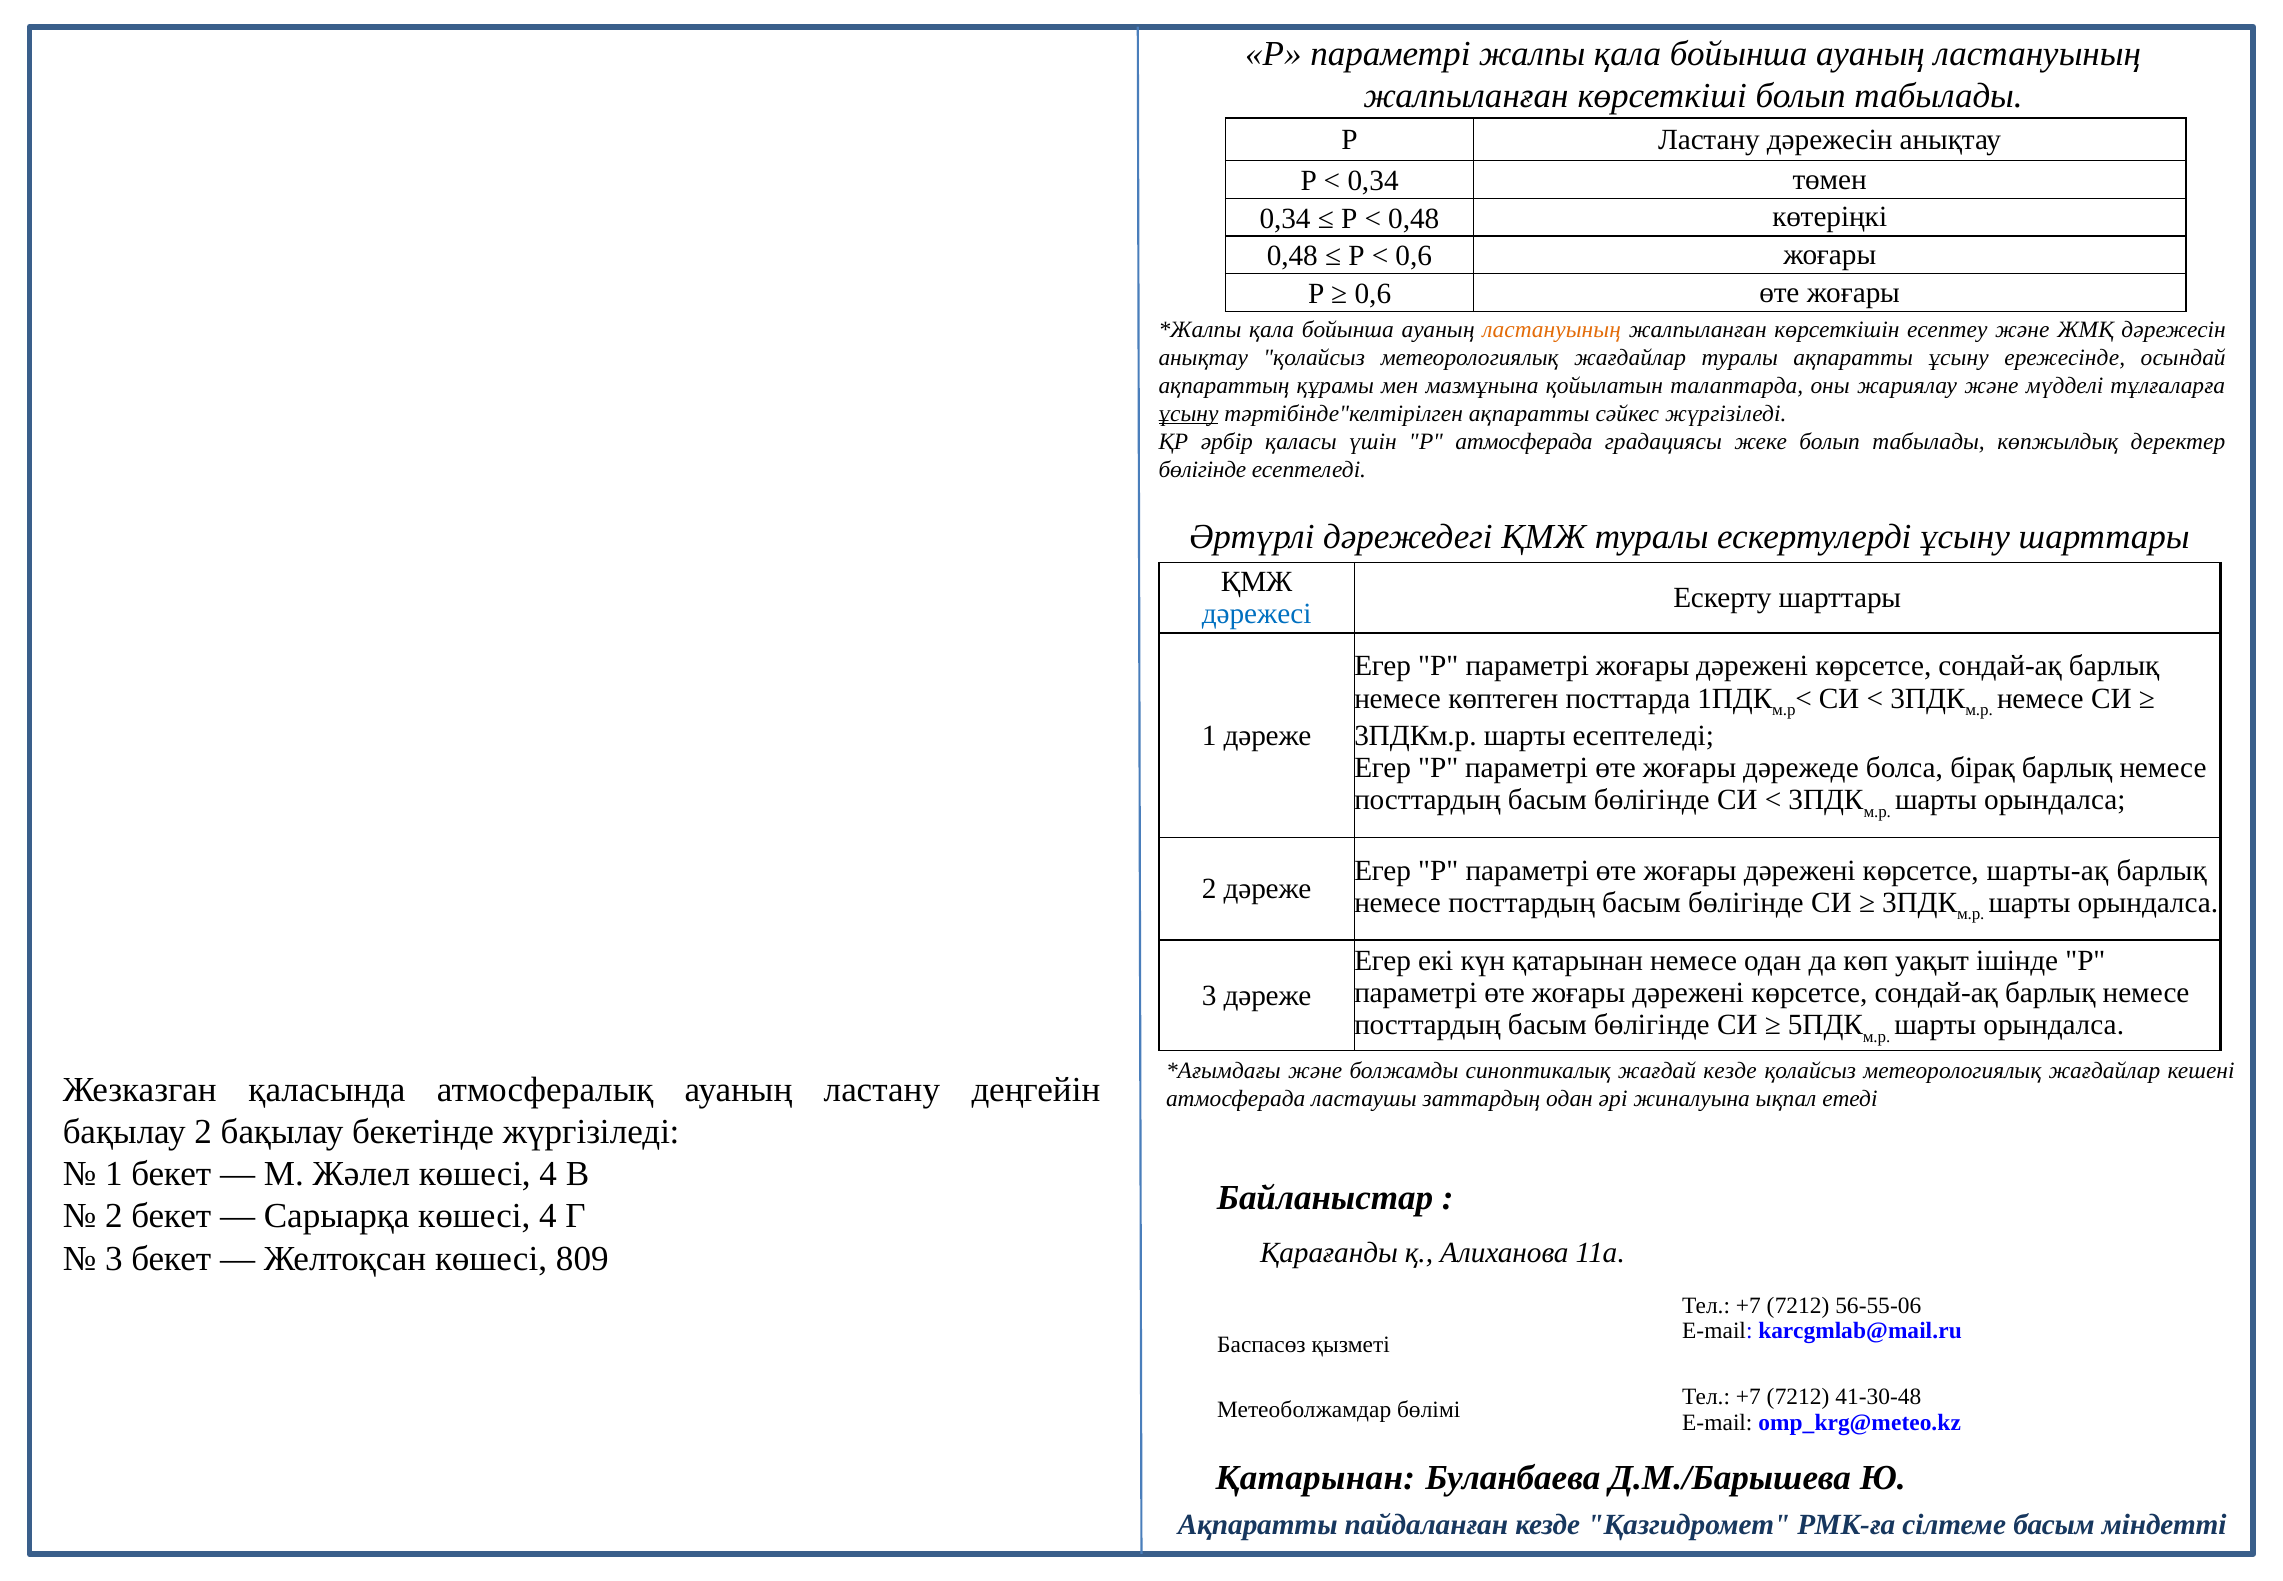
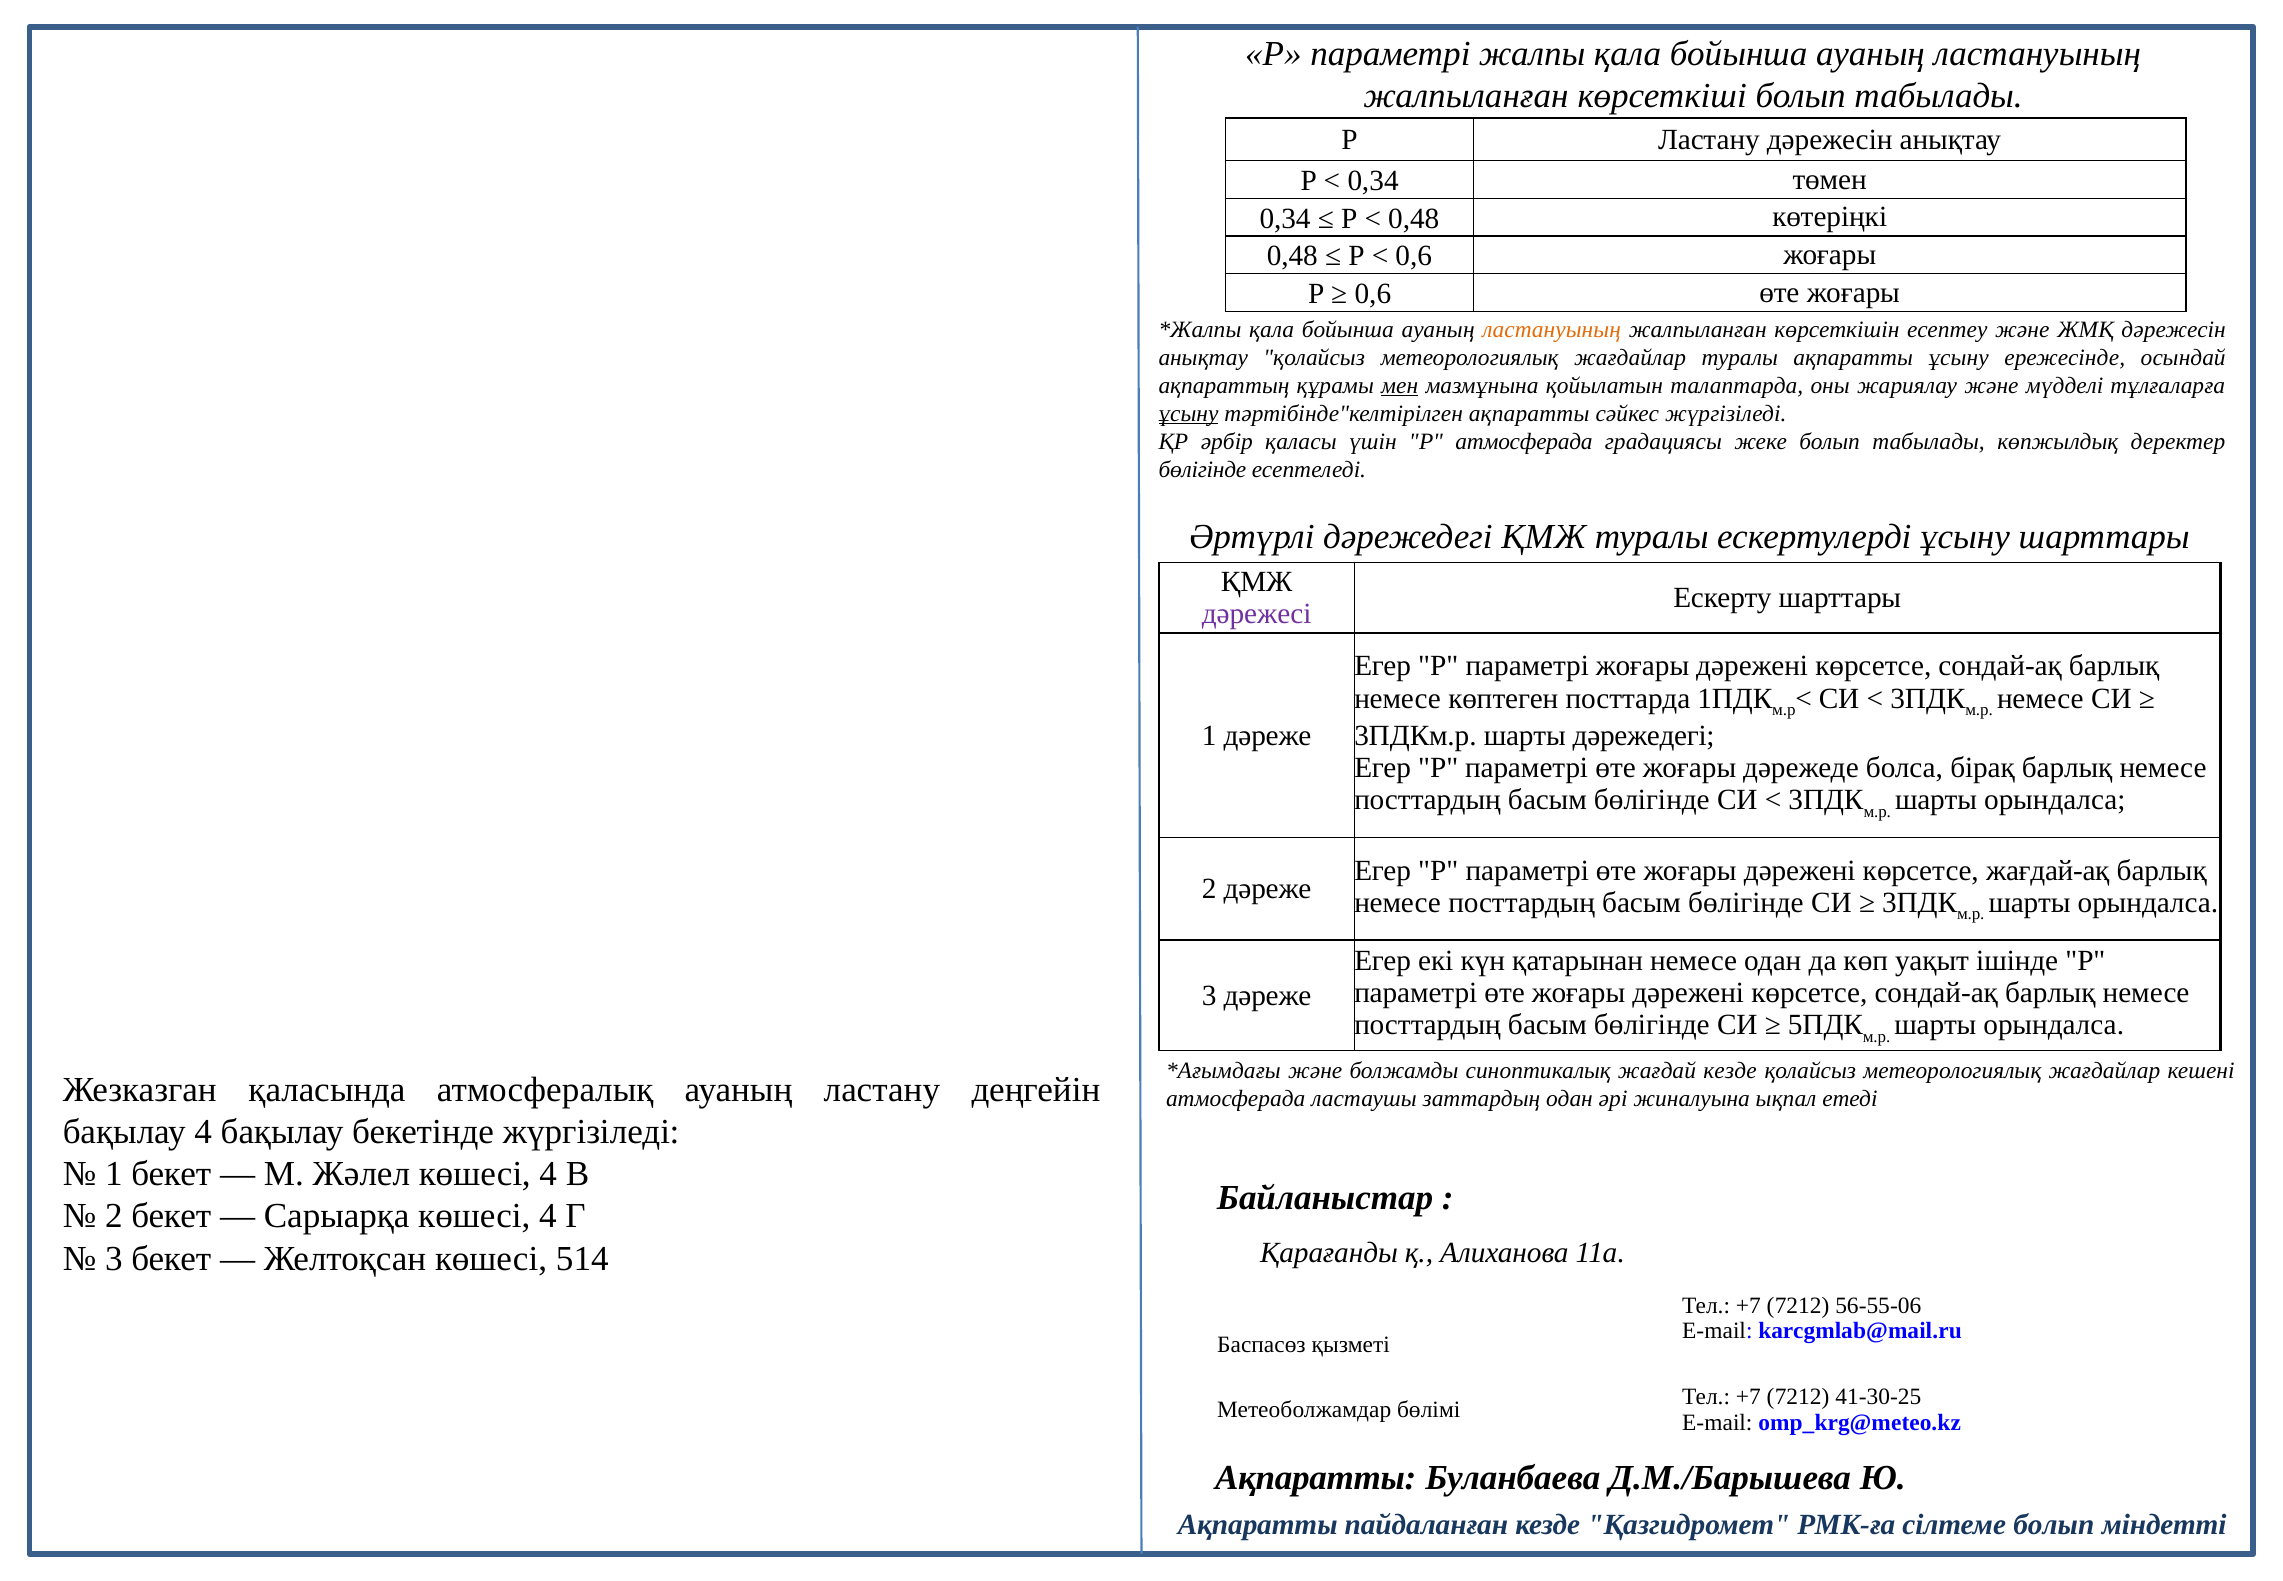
мен underline: none -> present
дәрежесі colour: blue -> purple
шарты есептеледі: есептеледі -> дәрежедегі
шарты-ақ: шарты-ақ -> жағдай-ақ
бақылау 2: 2 -> 4
809: 809 -> 514
41-30-48: 41-30-48 -> 41-30-25
Қатарынан at (1315, 1477): Қатарынан -> Ақпаратты
сілтеме басым: басым -> болып
